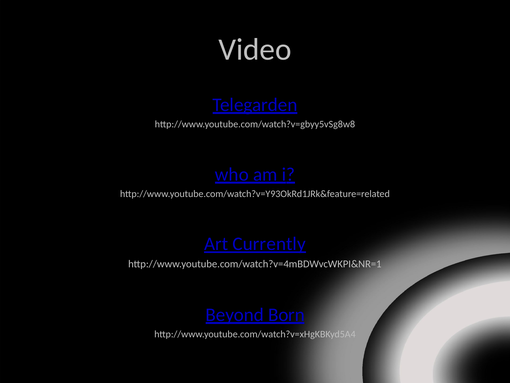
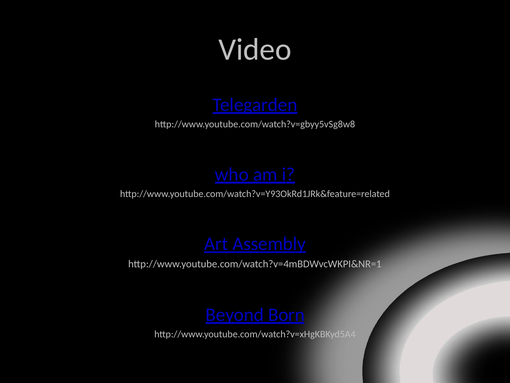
Currently: Currently -> Assembly
